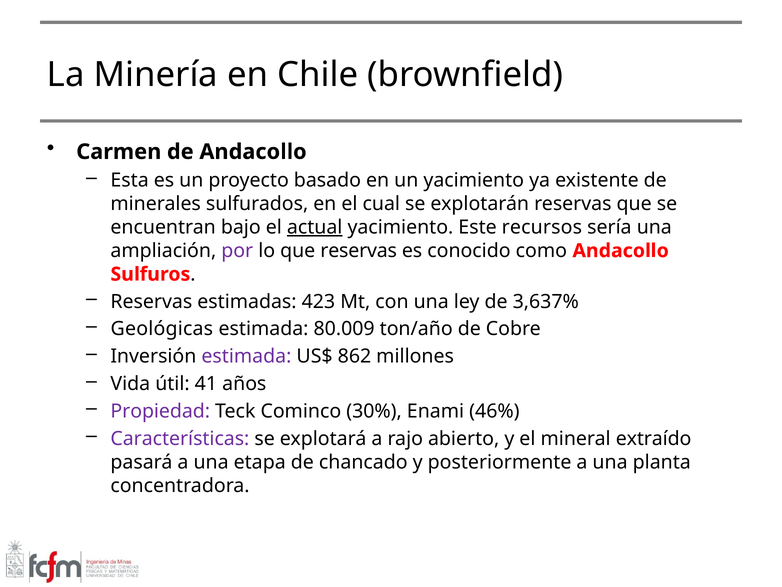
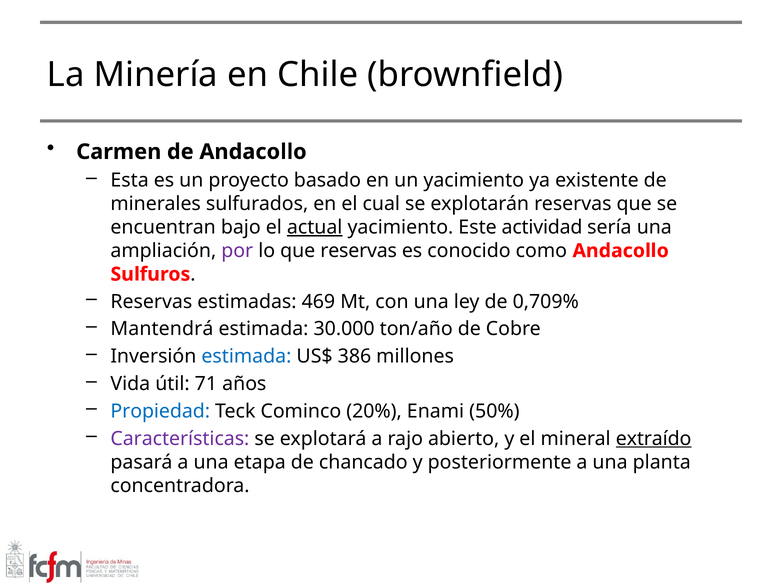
recursos: recursos -> actividad
423: 423 -> 469
3,637%: 3,637% -> 0,709%
Geológicas: Geológicas -> Mantendrá
80.009: 80.009 -> 30.000
estimada at (246, 356) colour: purple -> blue
862: 862 -> 386
41: 41 -> 71
Propiedad colour: purple -> blue
30%: 30% -> 20%
46%: 46% -> 50%
extraído underline: none -> present
